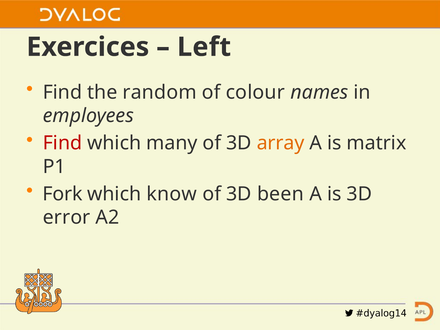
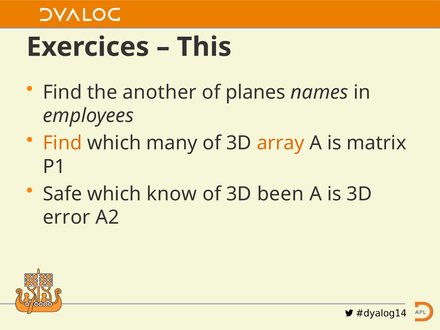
Left: Left -> This
random: random -> another
colour: colour -> planes
Find at (62, 143) colour: red -> orange
Fork: Fork -> Safe
